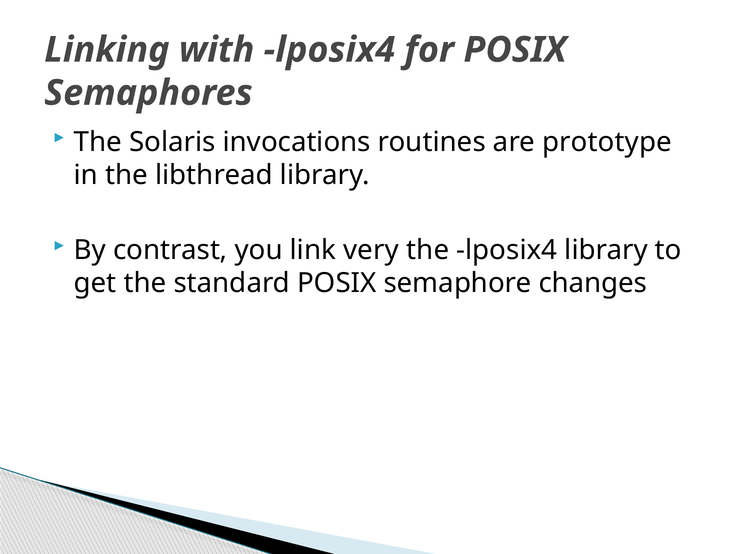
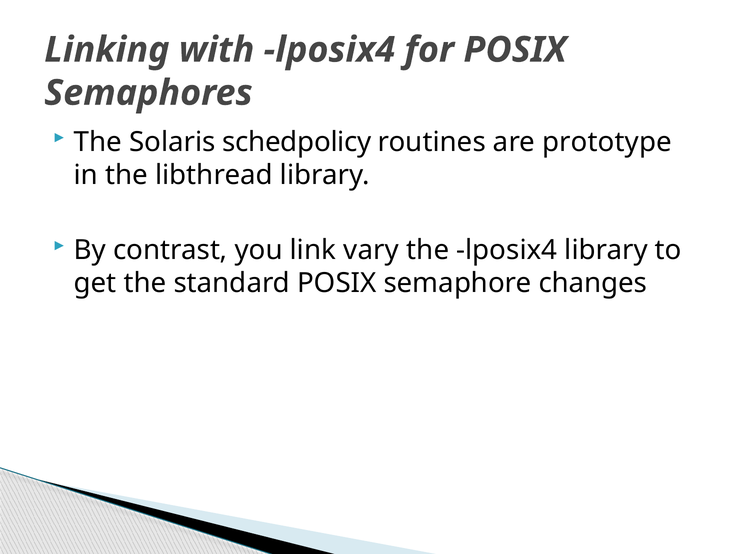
invocations: invocations -> schedpolicy
very: very -> vary
